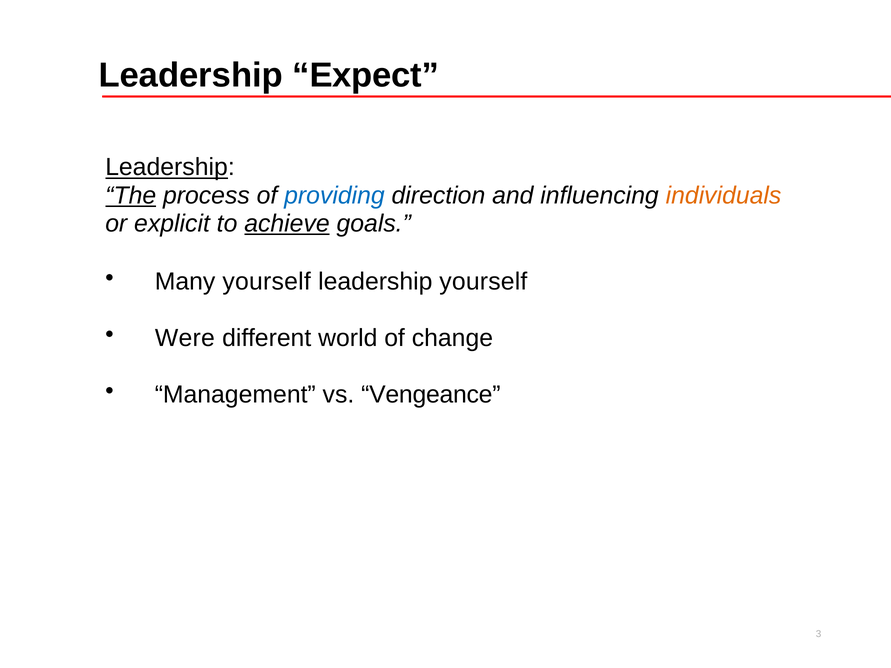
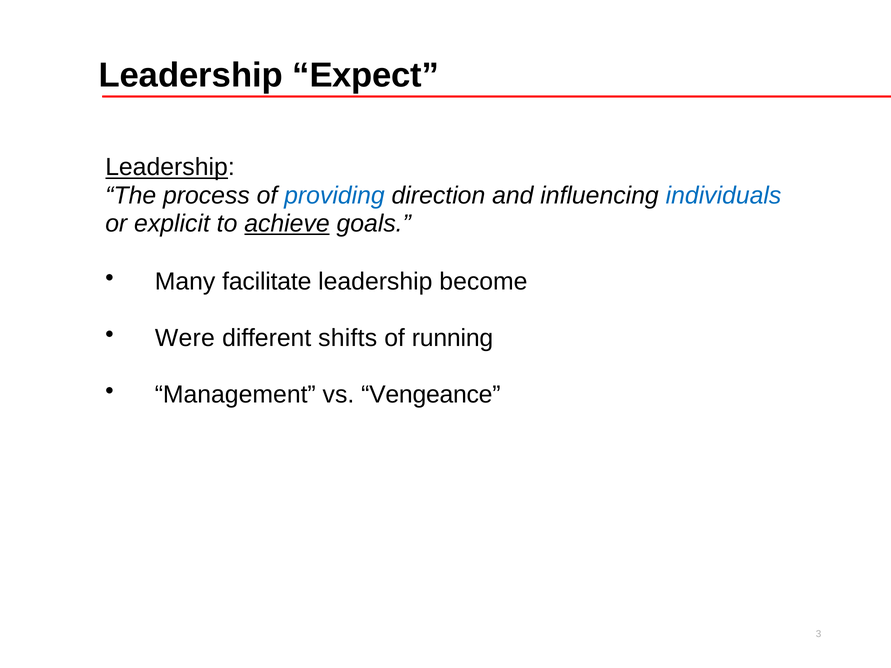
The underline: present -> none
individuals colour: orange -> blue
Many yourself: yourself -> facilitate
leadership yourself: yourself -> become
world: world -> shifts
change: change -> running
